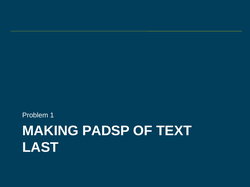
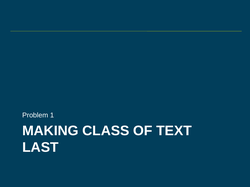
PADSP: PADSP -> CLASS
